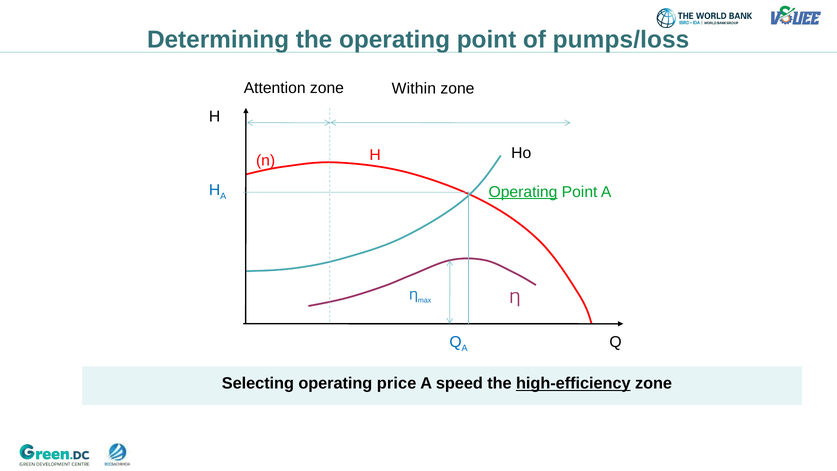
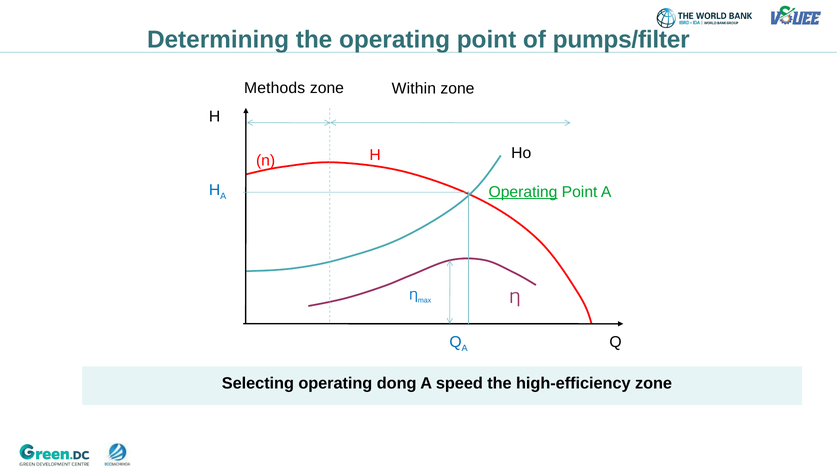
pumps/loss: pumps/loss -> pumps/filter
Attention: Attention -> Methods
price: price -> dong
high-efficiency underline: present -> none
